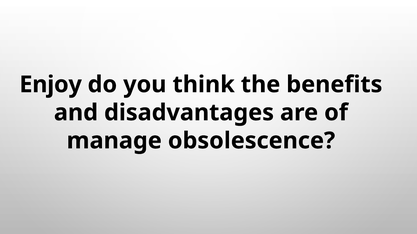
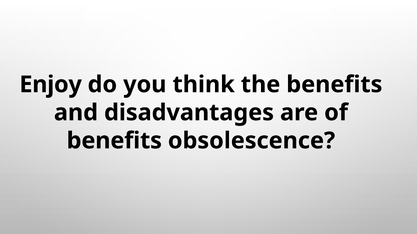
manage at (114, 141): manage -> benefits
